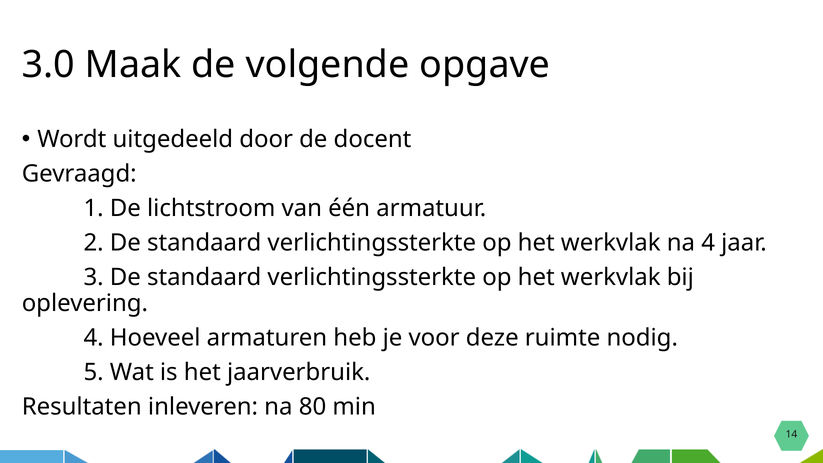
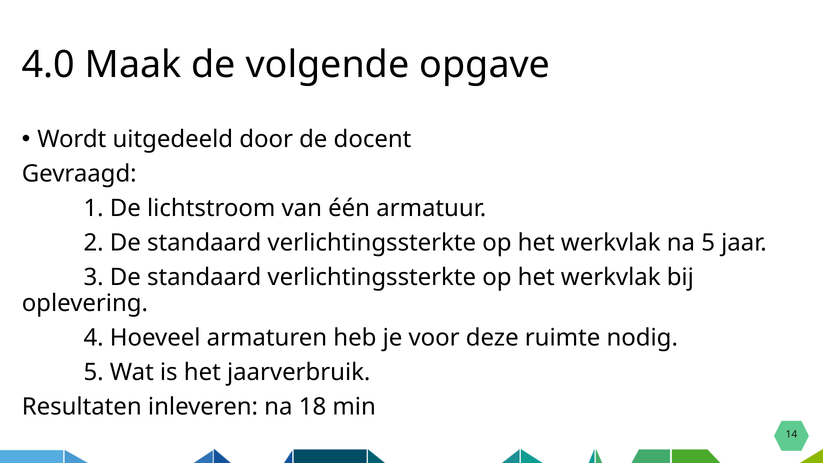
3.0: 3.0 -> 4.0
na 4: 4 -> 5
80: 80 -> 18
